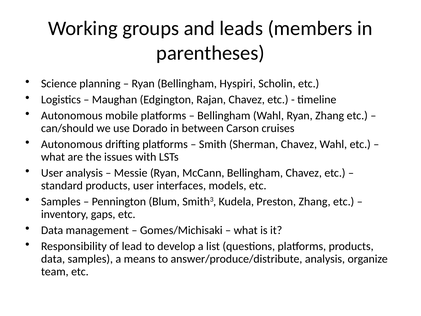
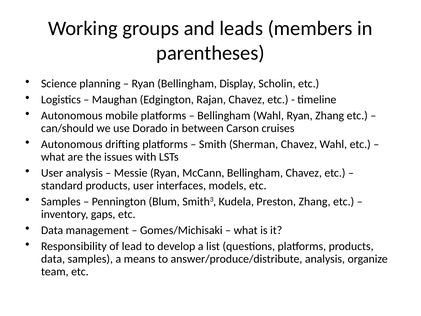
Hyspiri: Hyspiri -> Display
